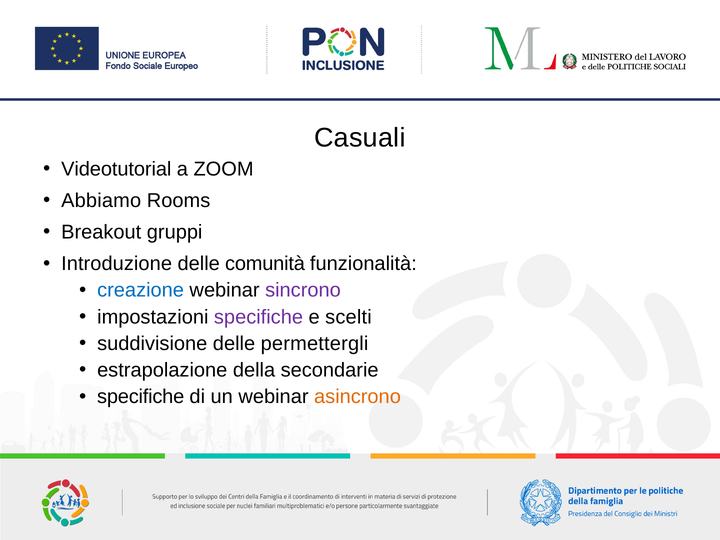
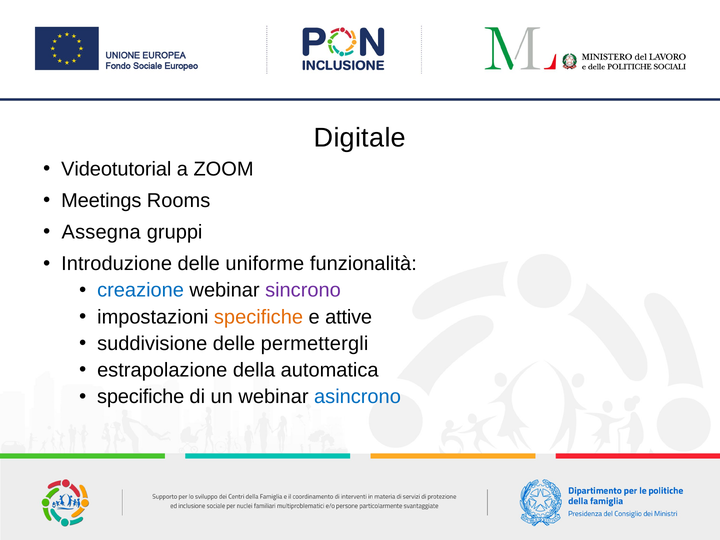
Casuali: Casuali -> Digitale
Abbiamo: Abbiamo -> Meetings
Breakout: Breakout -> Assegna
comunità: comunità -> uniforme
specifiche at (258, 317) colour: purple -> orange
scelti: scelti -> attive
secondarie: secondarie -> automatica
asincrono colour: orange -> blue
